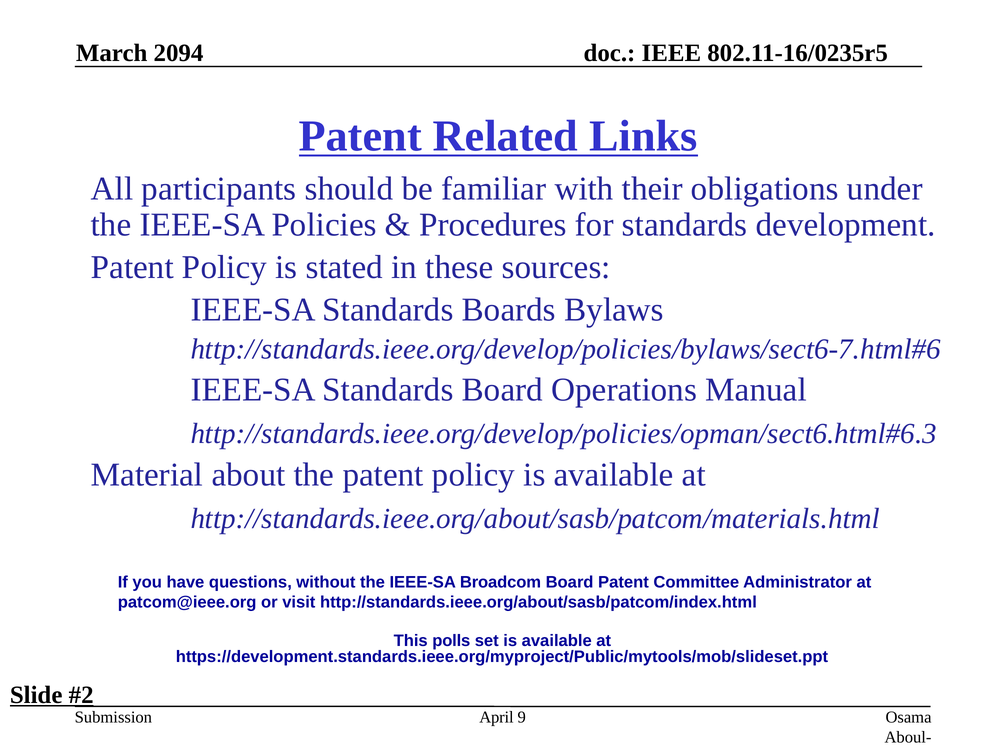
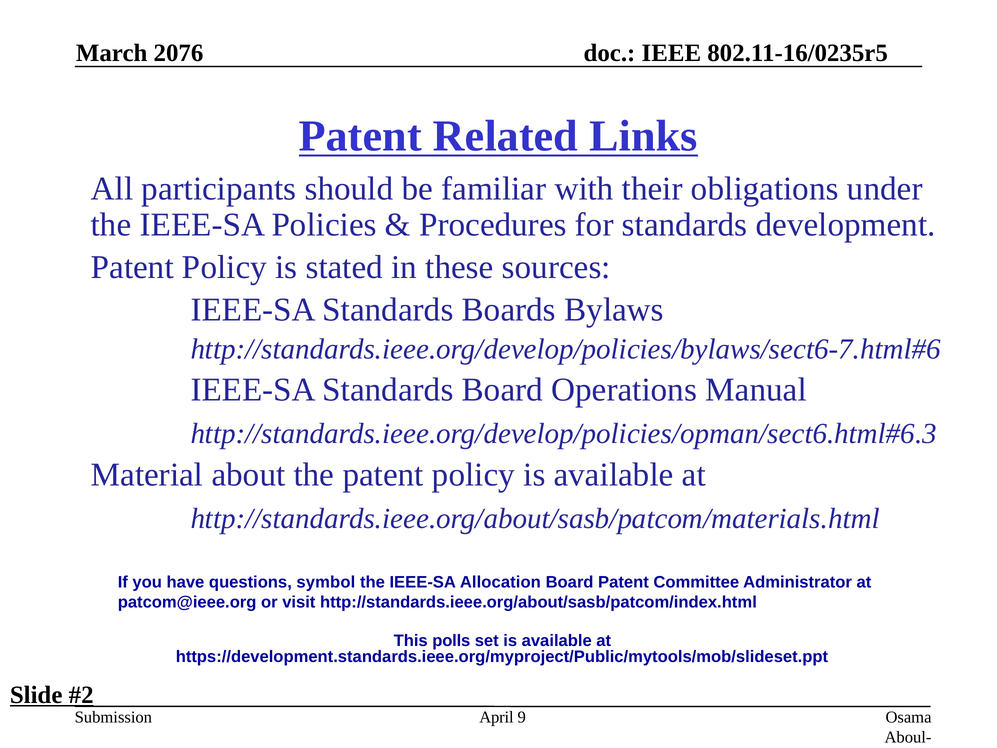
2094: 2094 -> 2076
without: without -> symbol
Broadcom: Broadcom -> Allocation
